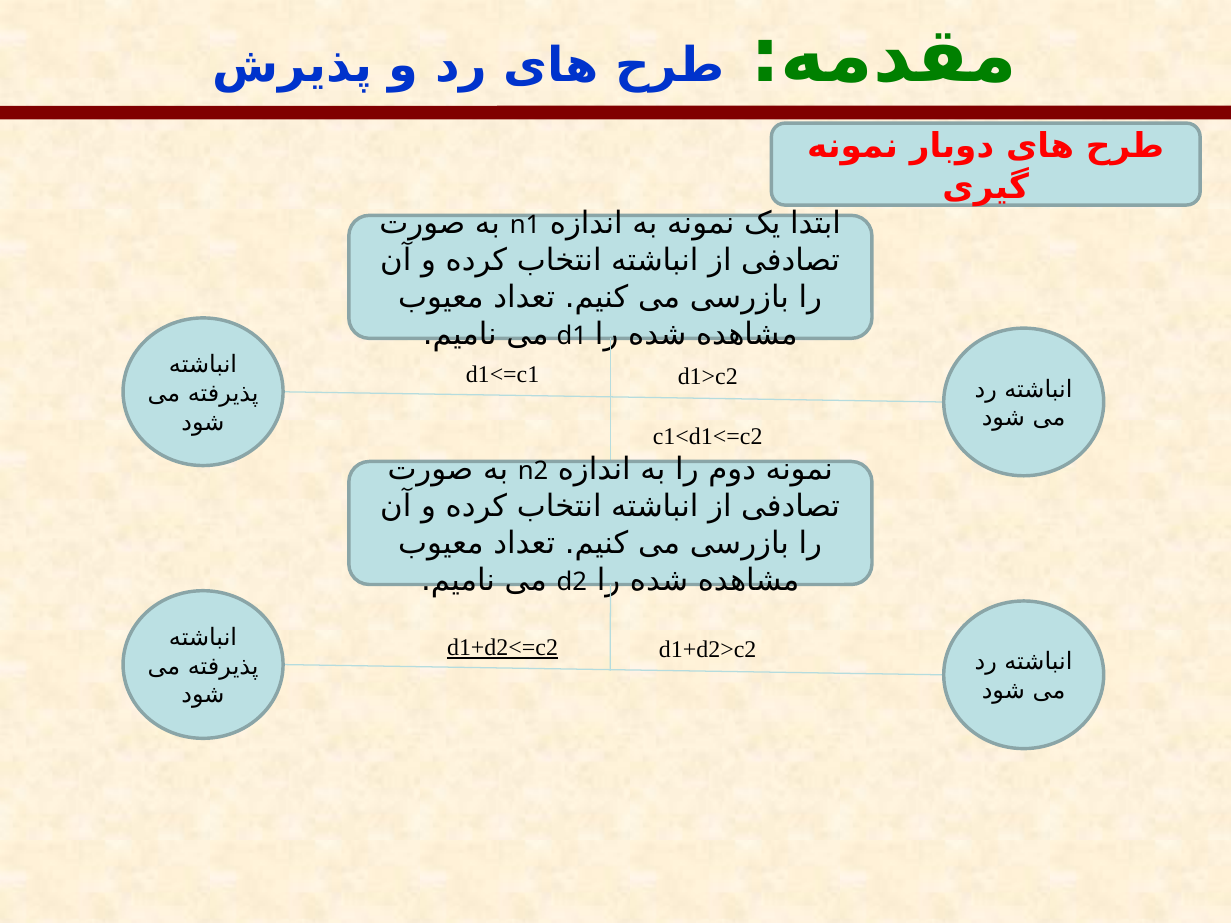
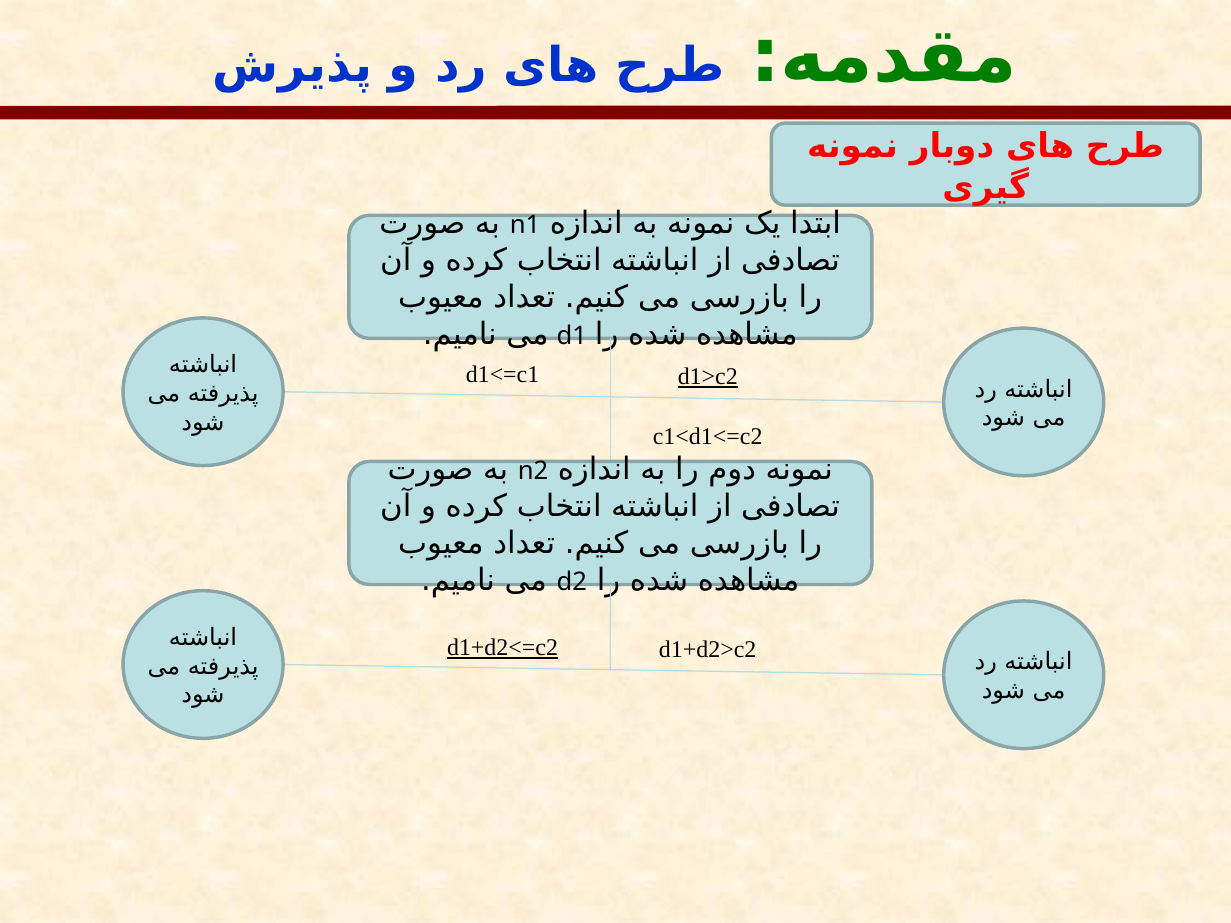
d1>c2 underline: none -> present
